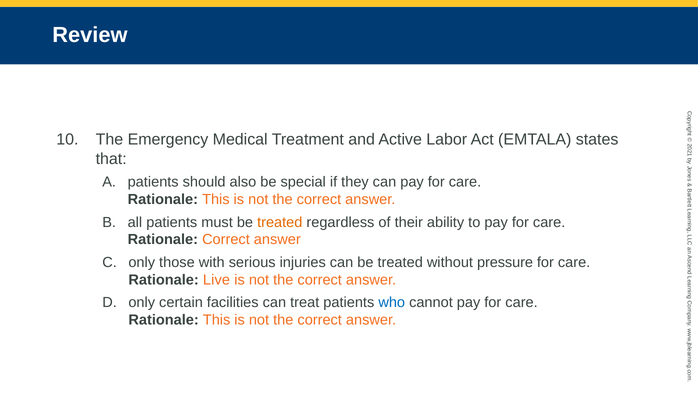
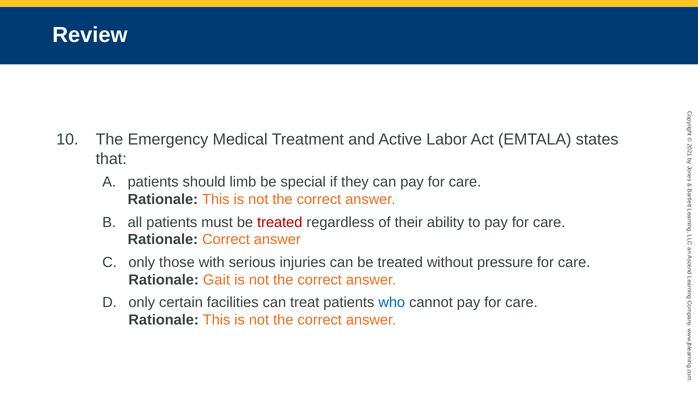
also: also -> limb
treated at (280, 222) colour: orange -> red
Live: Live -> Gait
